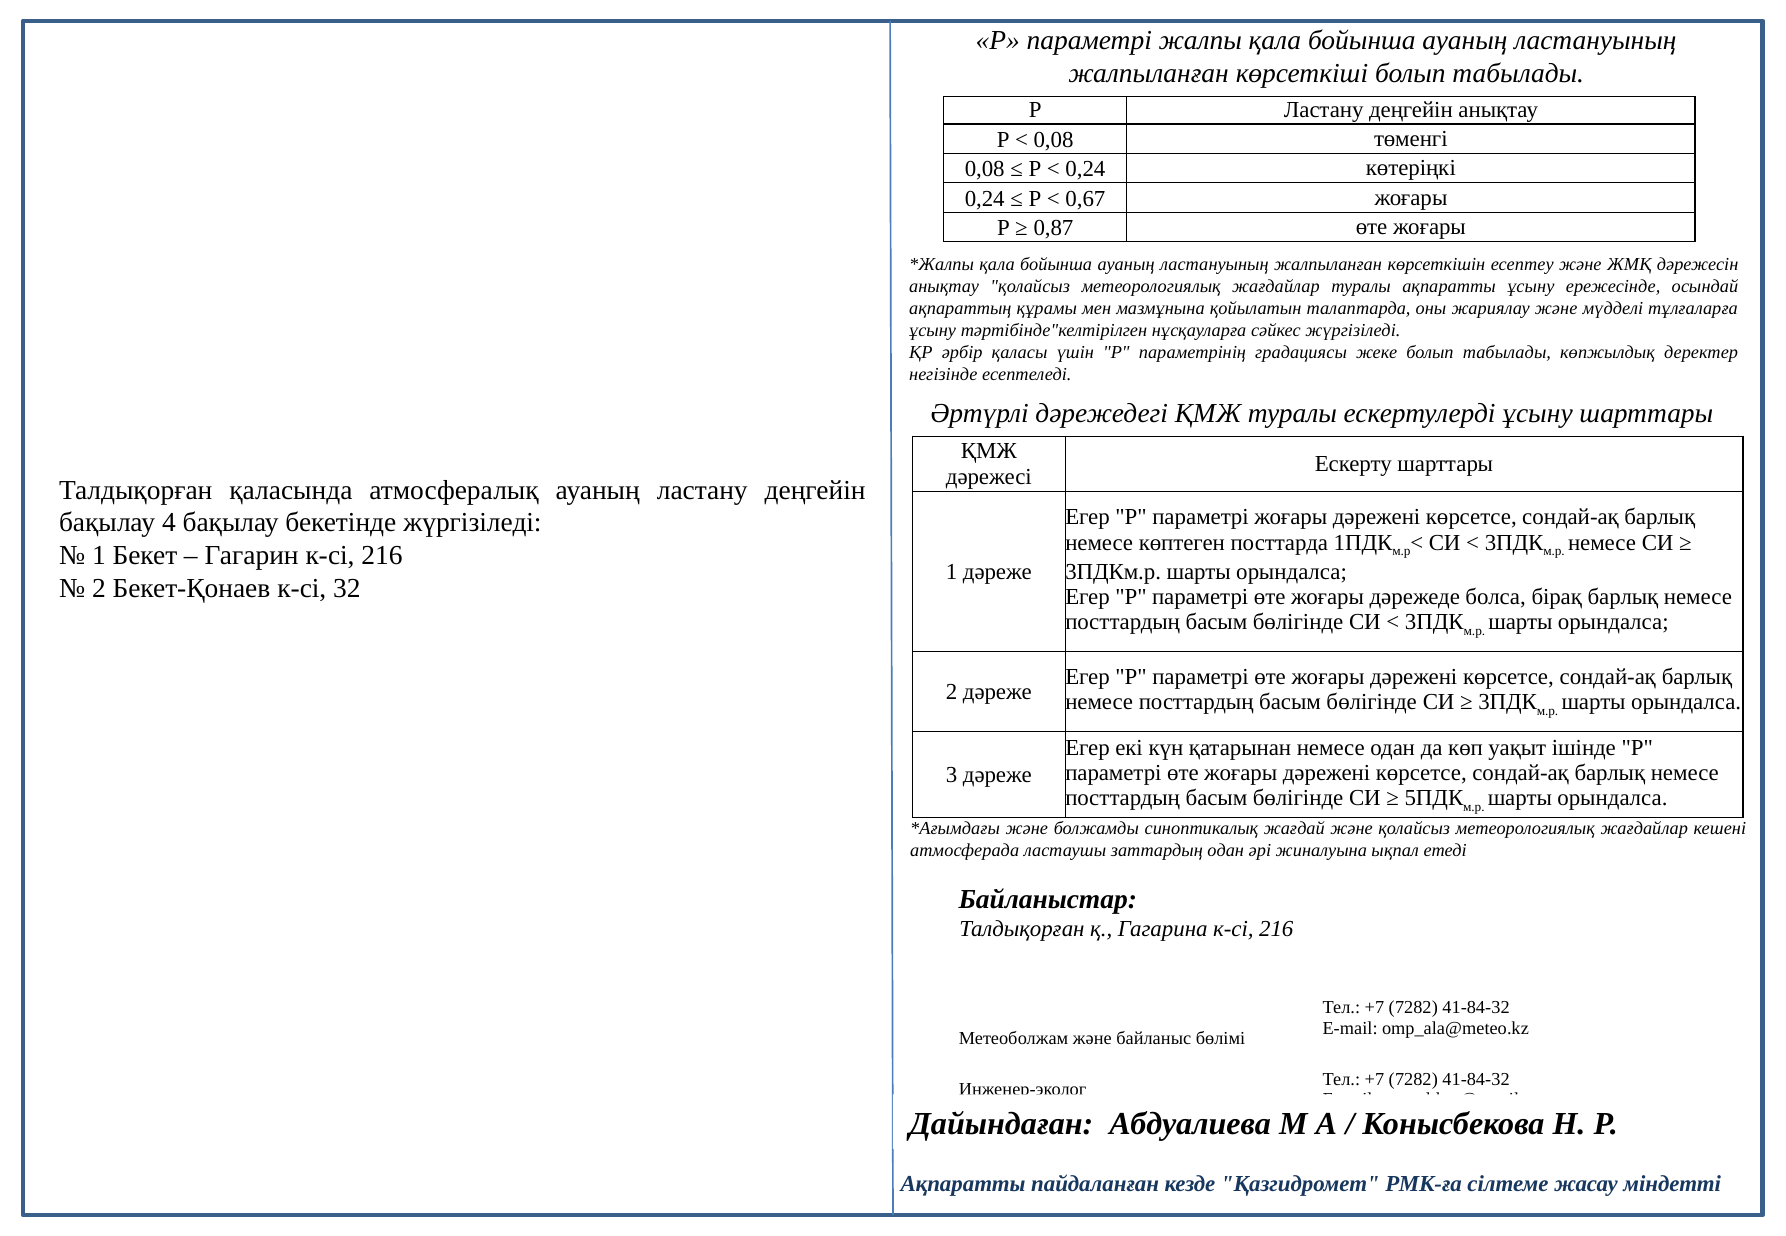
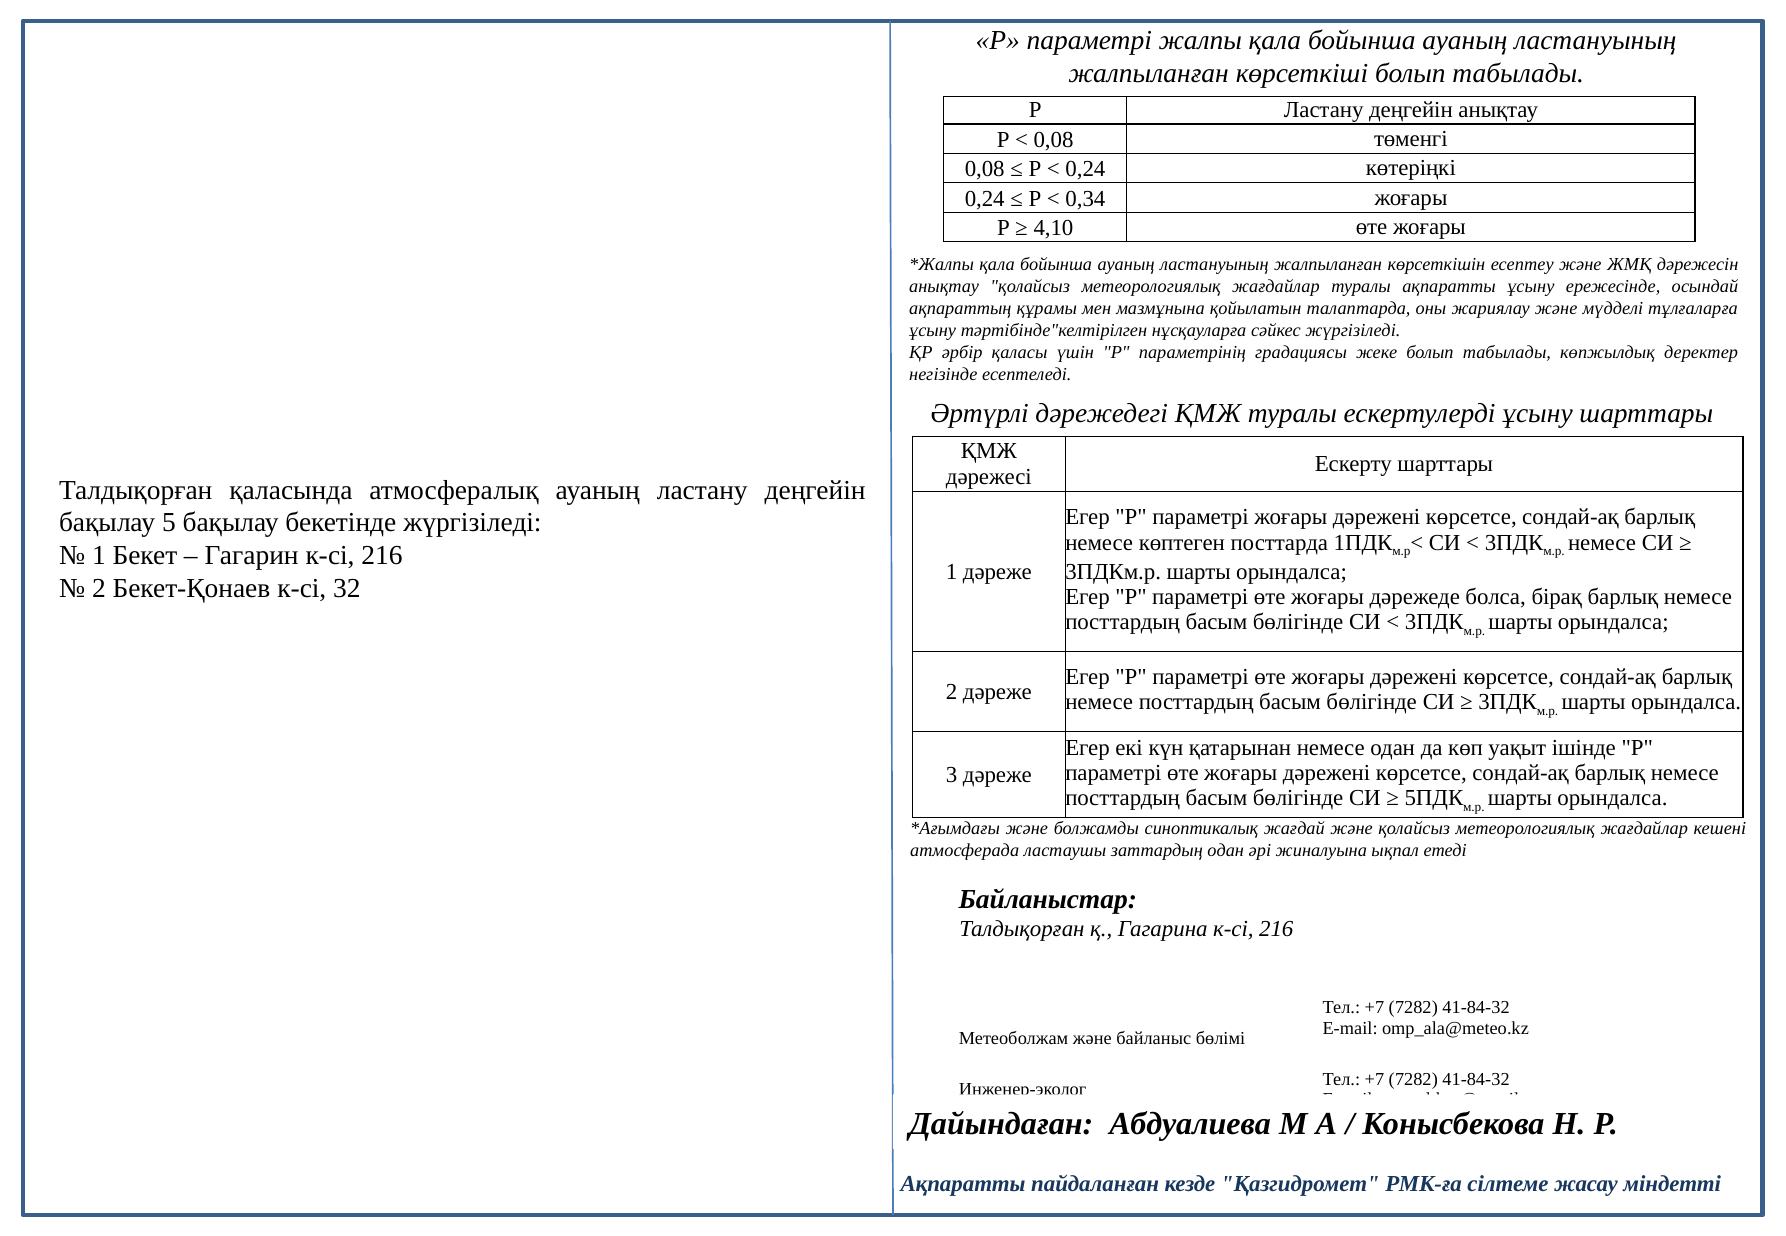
0,67: 0,67 -> 0,34
0,87: 0,87 -> 4,10
4: 4 -> 5
